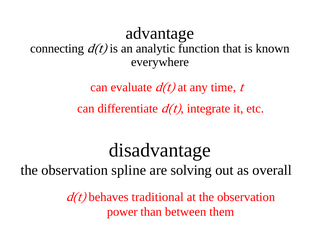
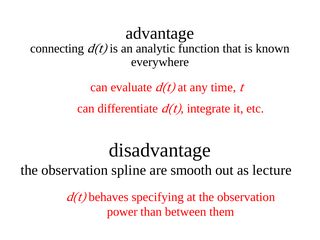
solving: solving -> smooth
overall: overall -> lecture
traditional: traditional -> specifying
